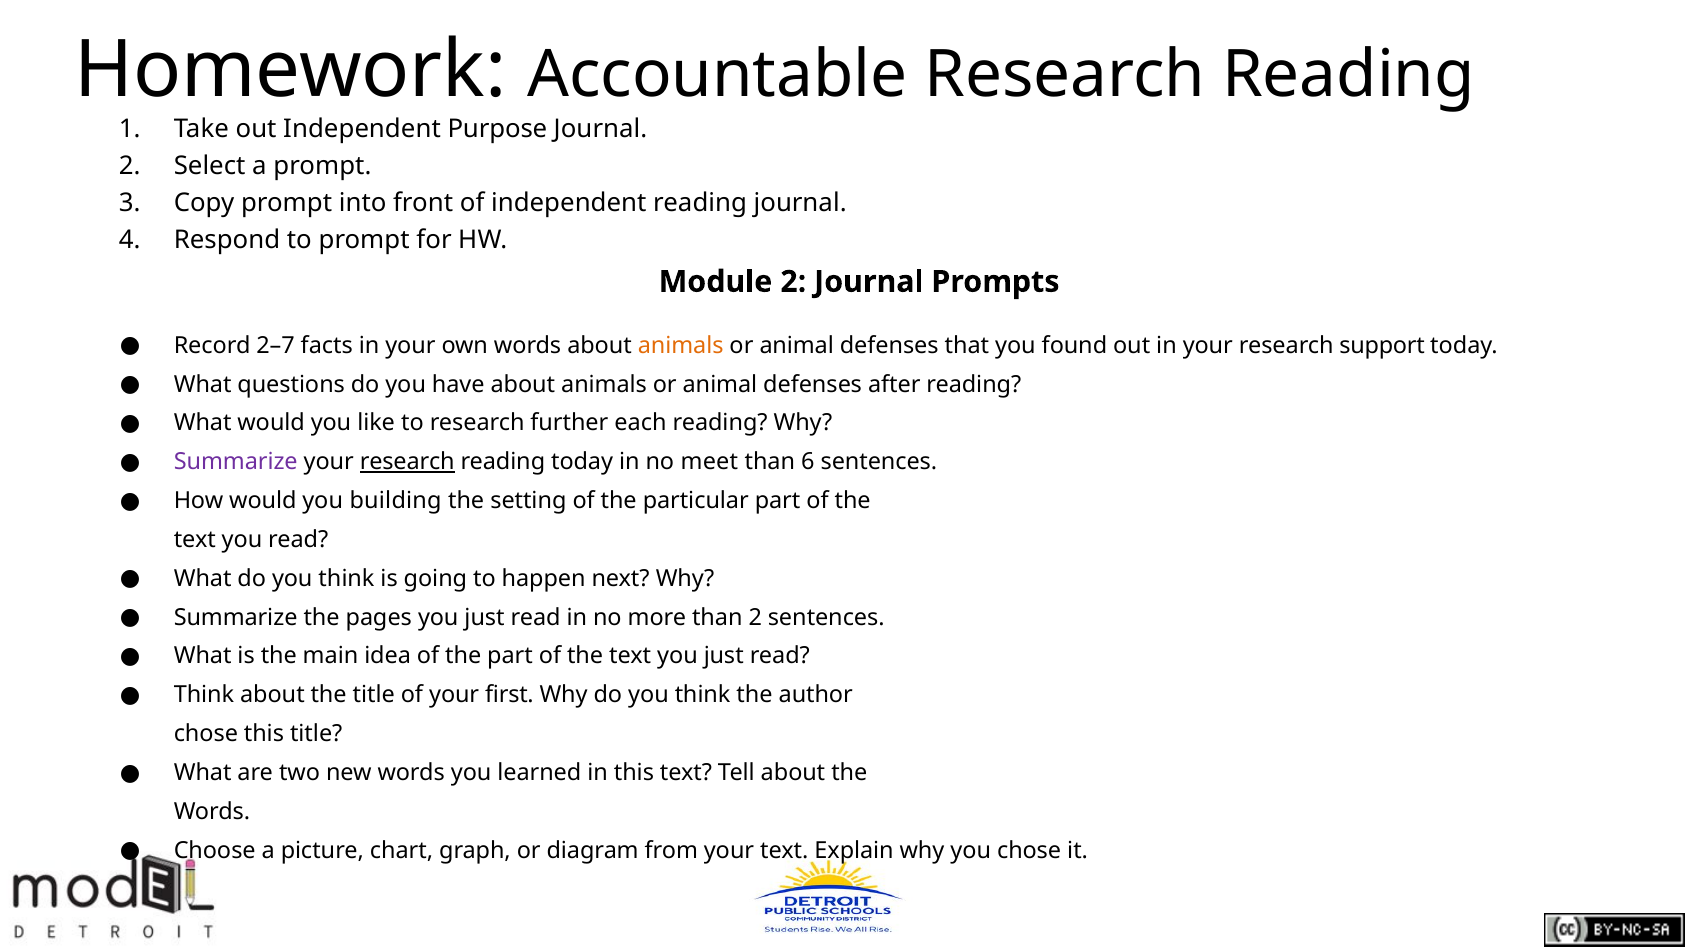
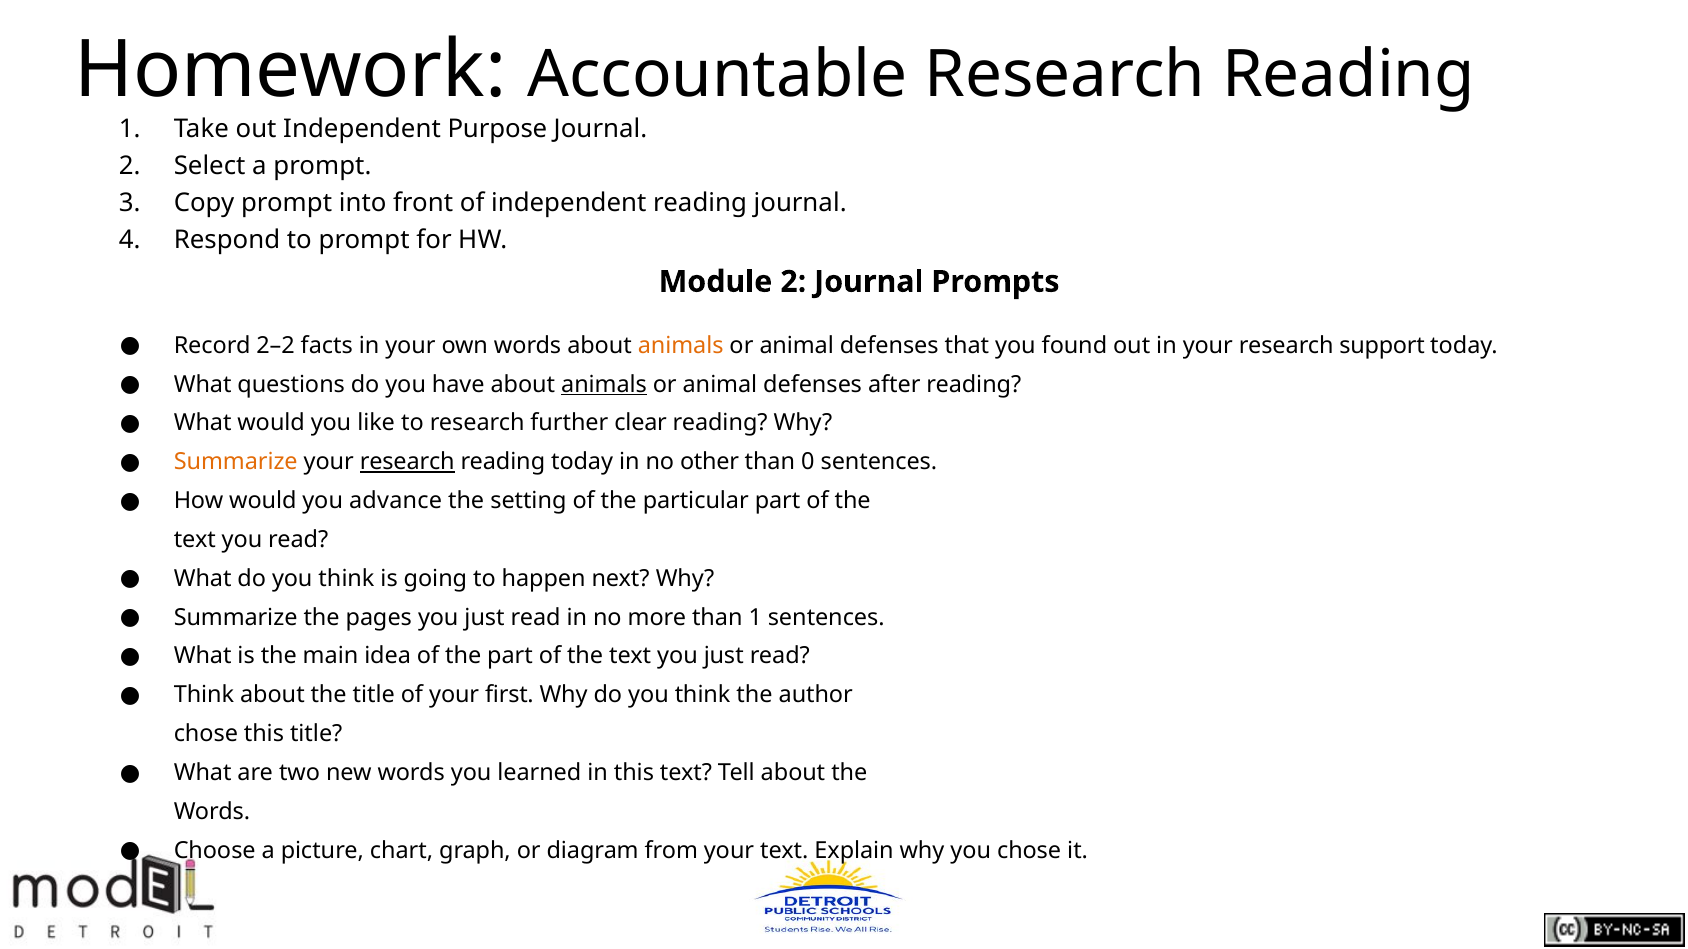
2–7: 2–7 -> 2–2
animals at (604, 384) underline: none -> present
each: each -> clear
Summarize at (236, 462) colour: purple -> orange
meet: meet -> other
6: 6 -> 0
building: building -> advance
than 2: 2 -> 1
